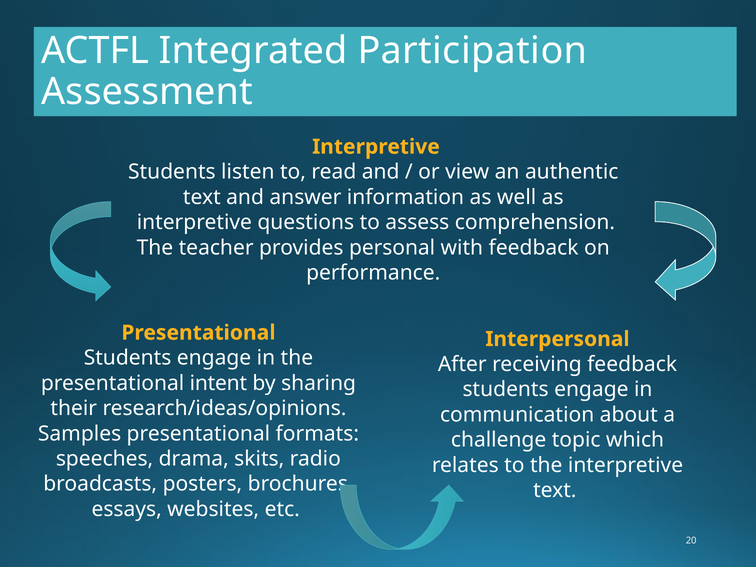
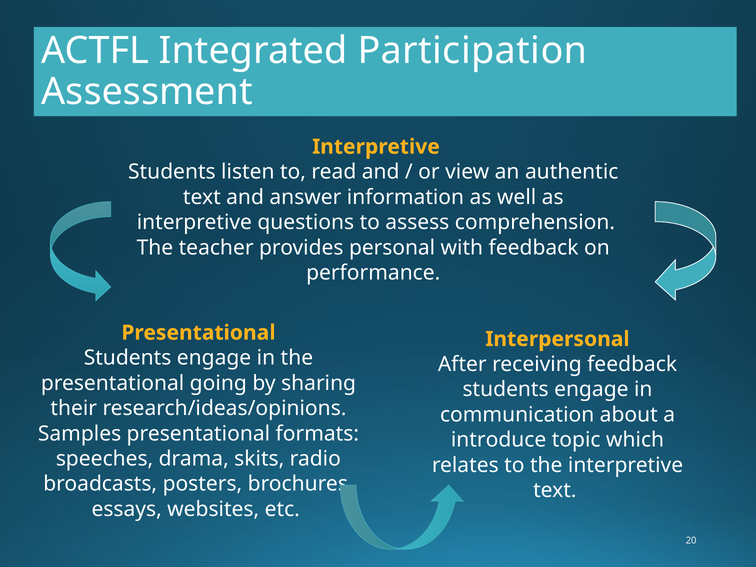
intent: intent -> going
challenge: challenge -> introduce
